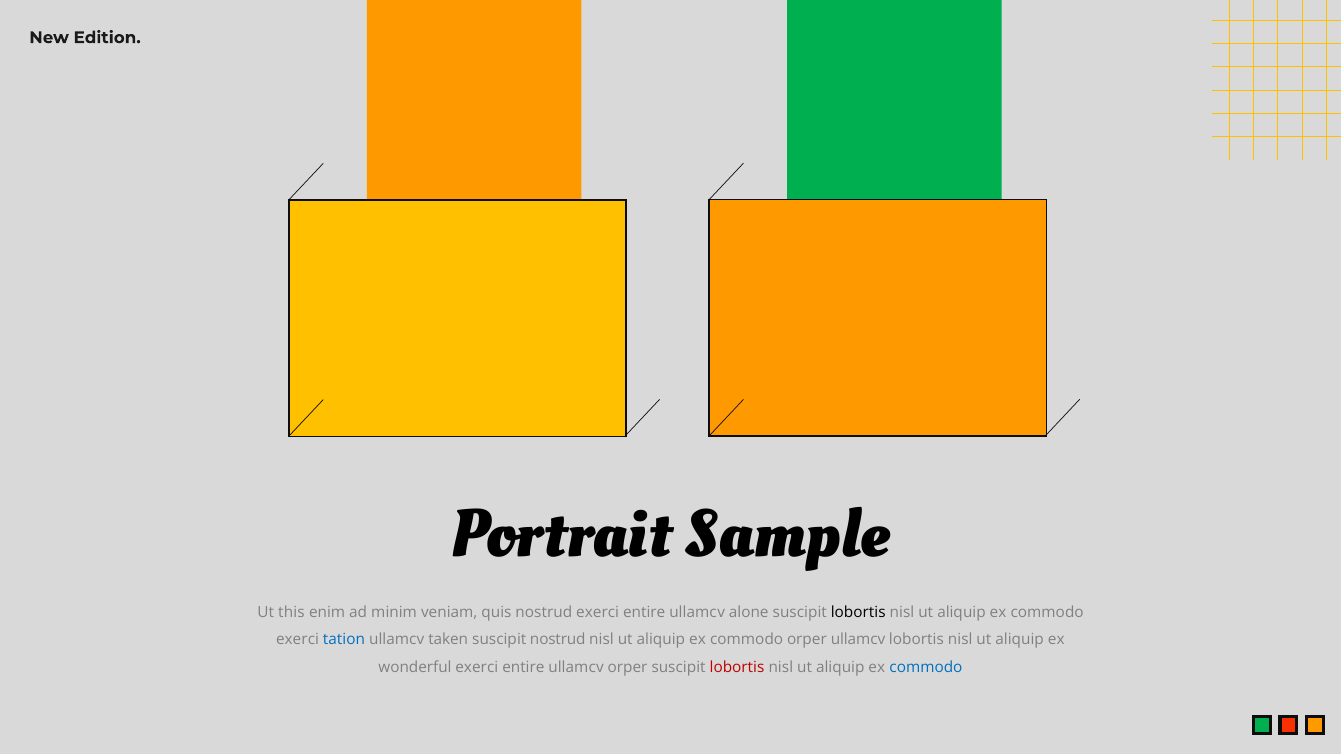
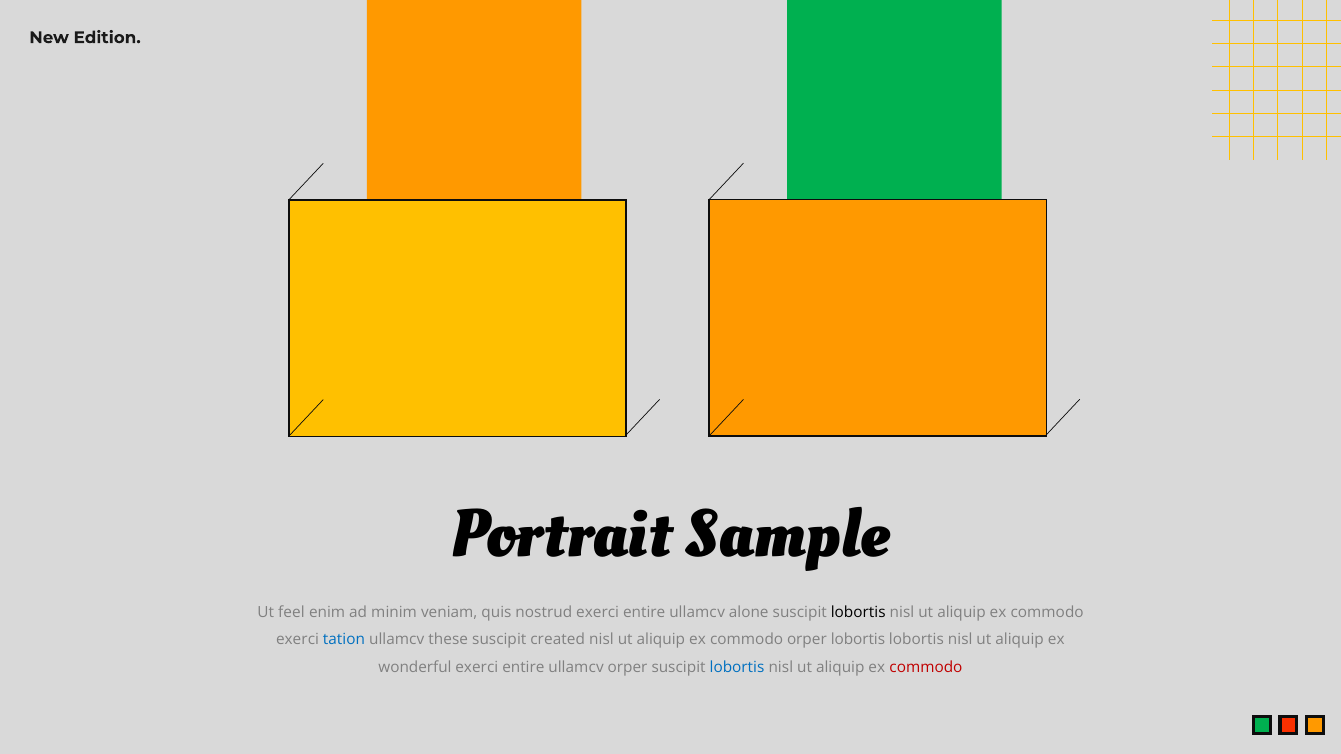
this: this -> feel
taken: taken -> these
suscipit nostrud: nostrud -> created
orper ullamcv: ullamcv -> lobortis
lobortis at (737, 668) colour: red -> blue
commodo at (926, 668) colour: blue -> red
